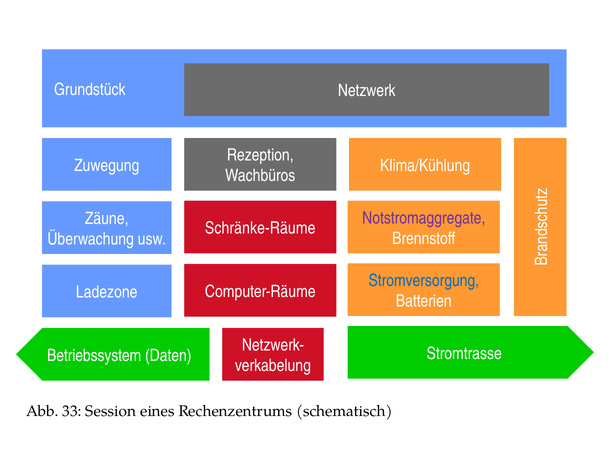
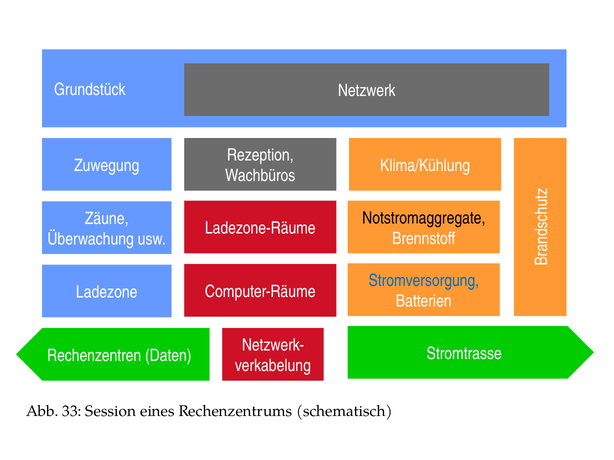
Notstromaggregate colour: purple -> black
Schränke-Räume: Schränke-Räume -> Ladezone-Räume
Betriebssystem: Betriebssystem -> Rechenzentren
